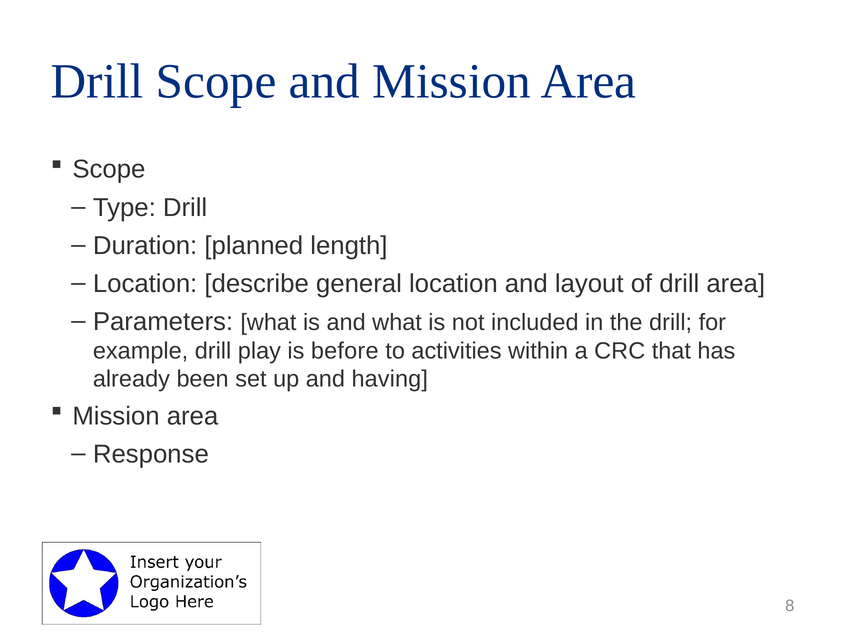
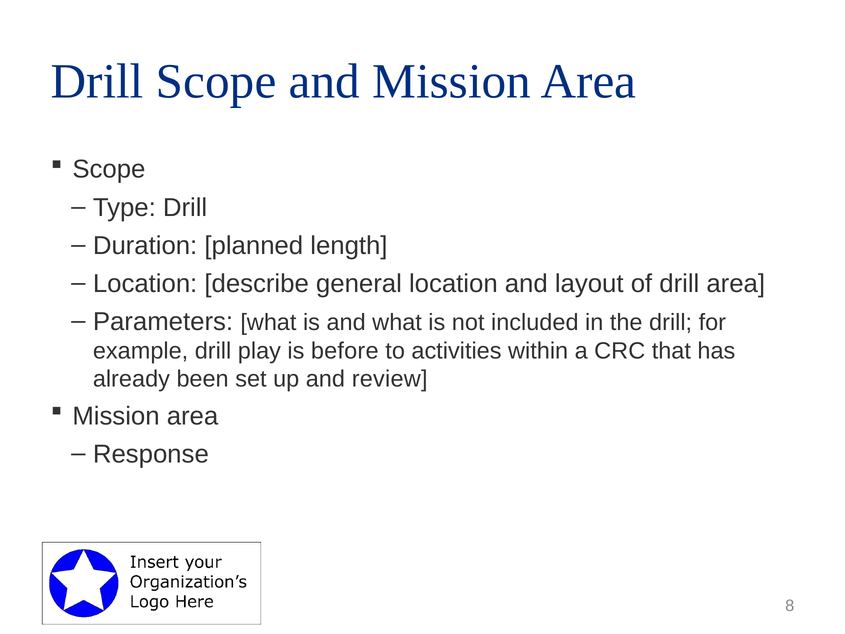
having: having -> review
